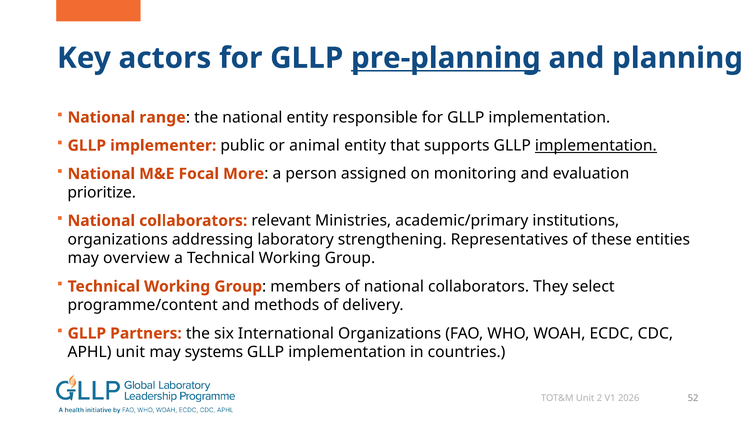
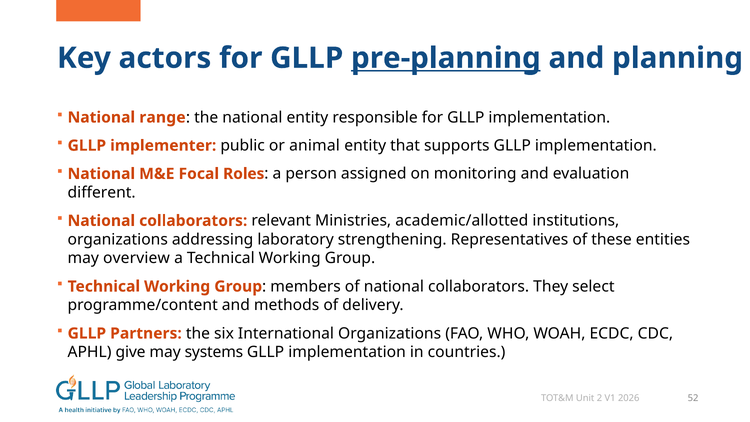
implementation at (596, 146) underline: present -> none
More: More -> Roles
prioritize: prioritize -> different
academic/primary: academic/primary -> academic/allotted
APHL unit: unit -> give
